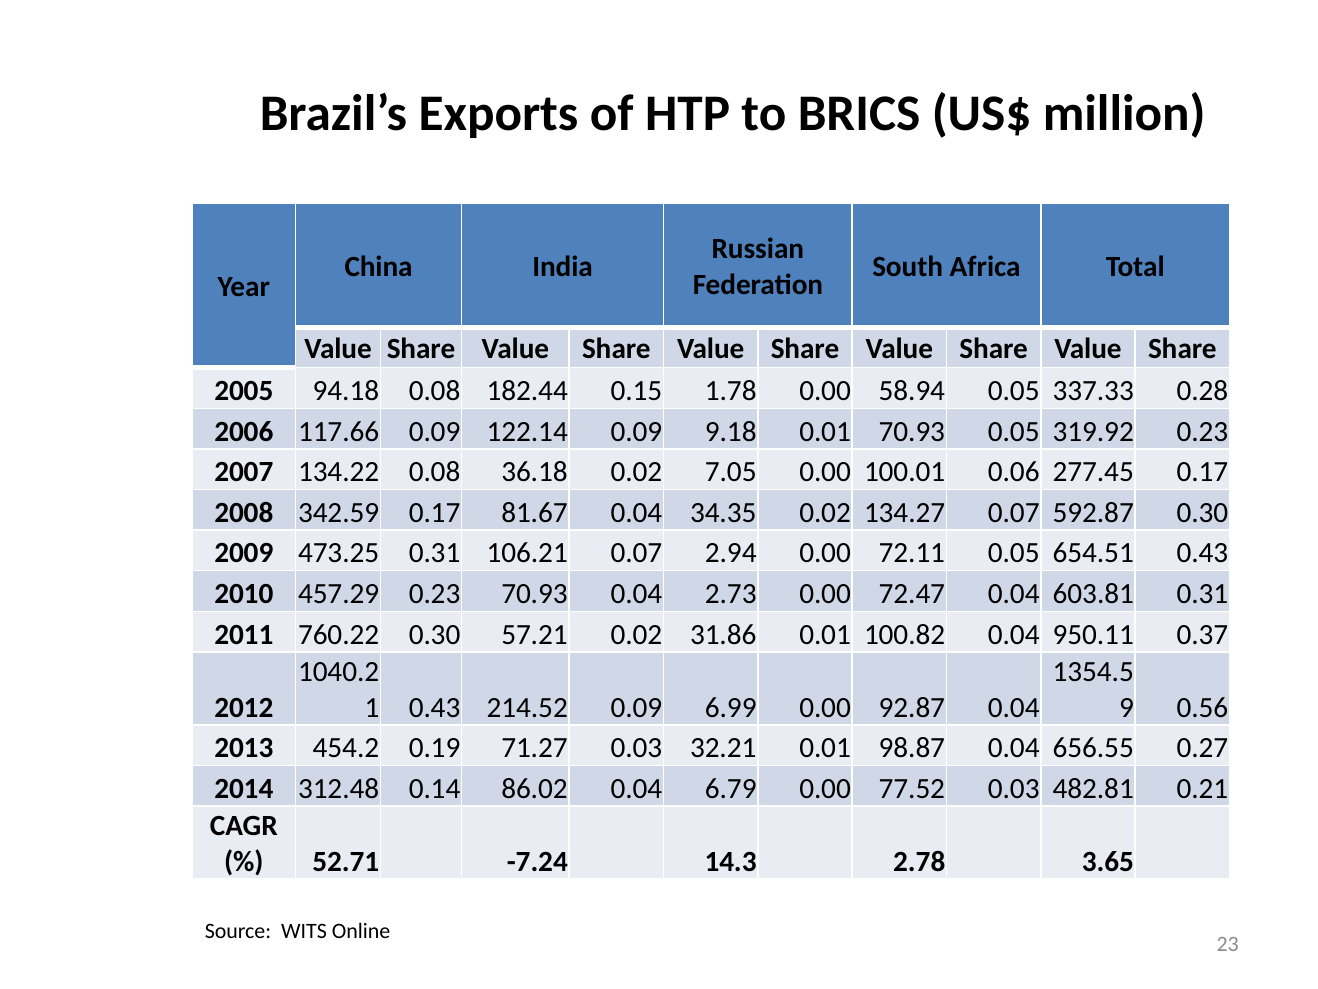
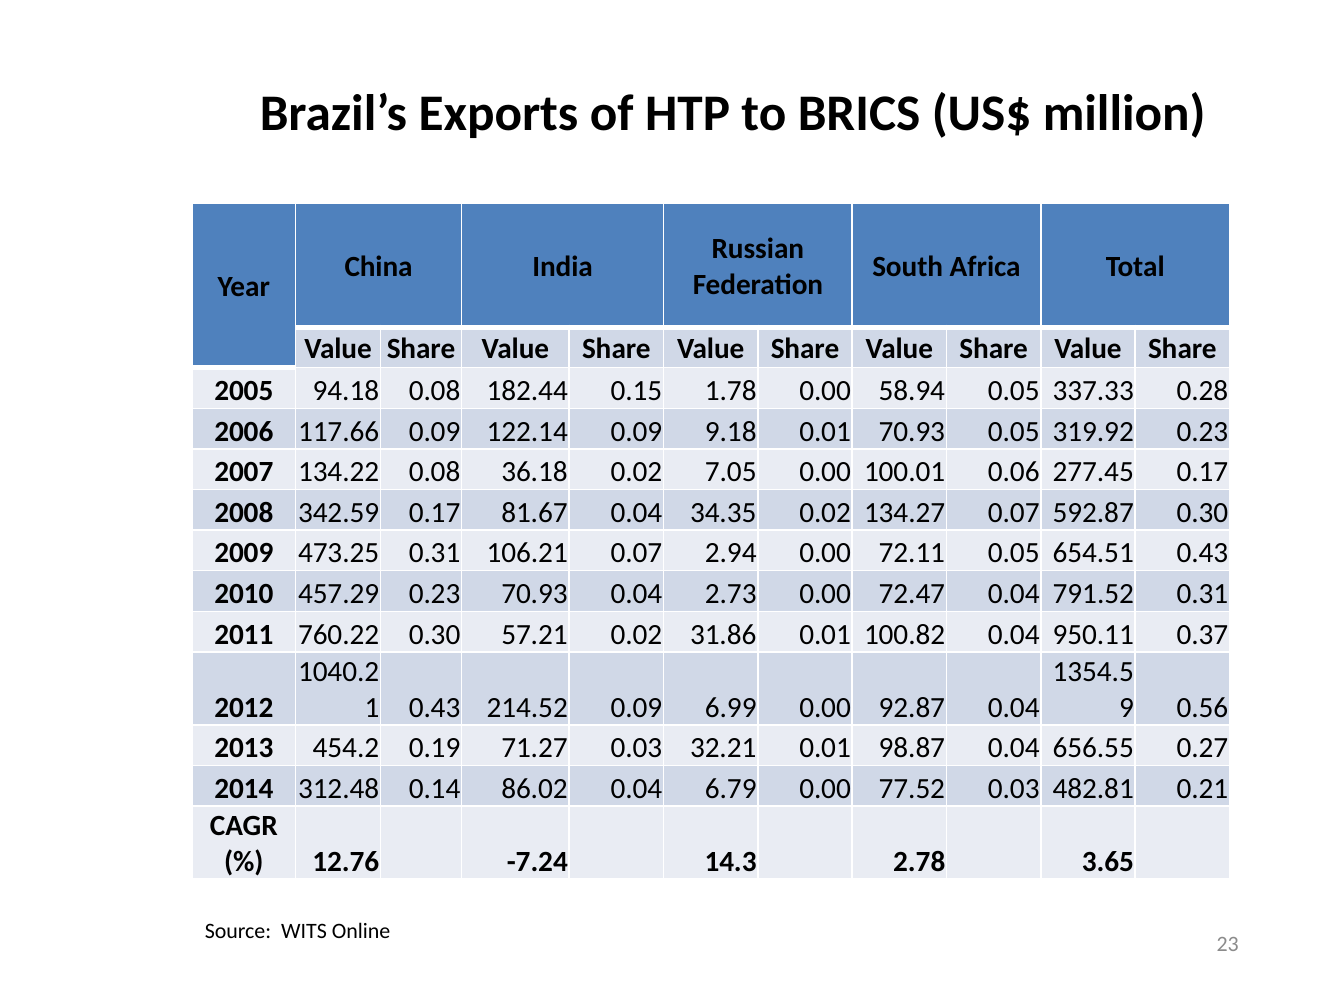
603.81: 603.81 -> 791.52
52.71: 52.71 -> 12.76
